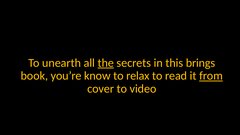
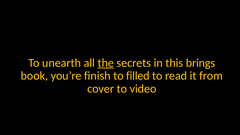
know: know -> finish
relax: relax -> filled
from underline: present -> none
